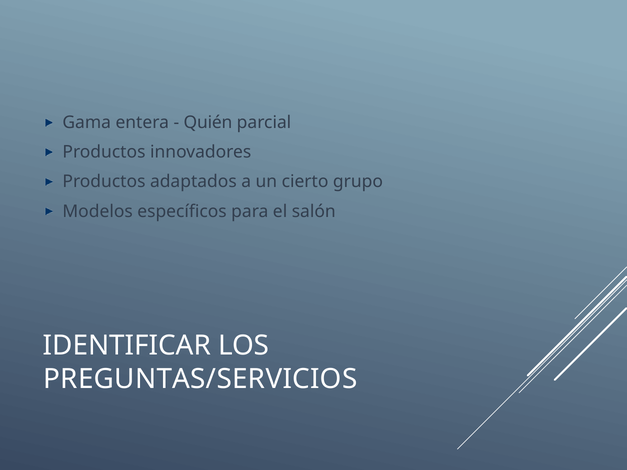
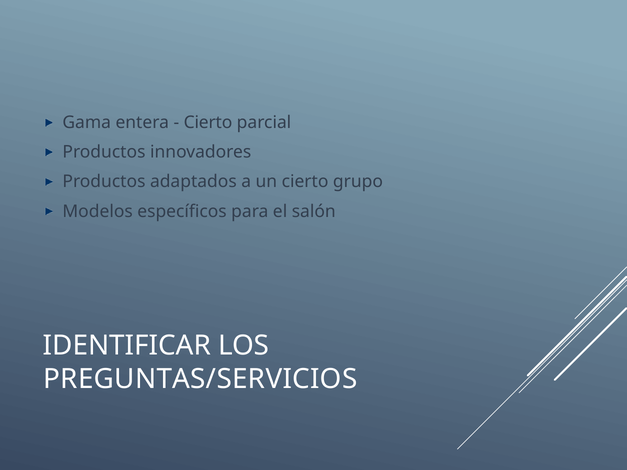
Quién at (208, 123): Quién -> Cierto
